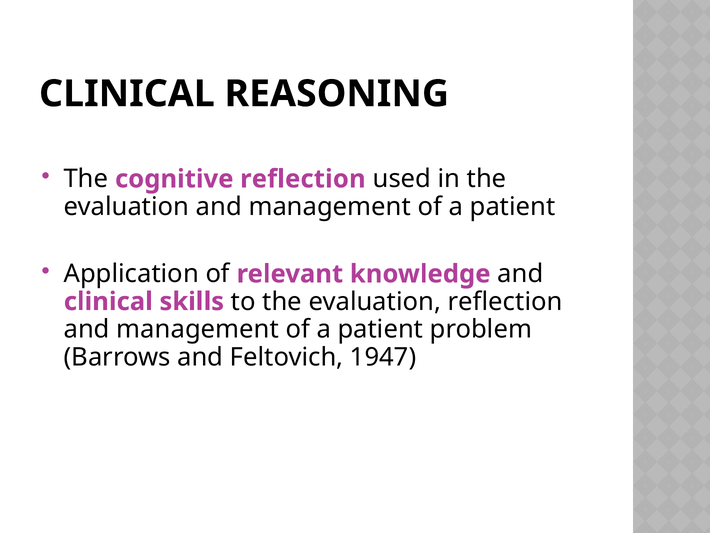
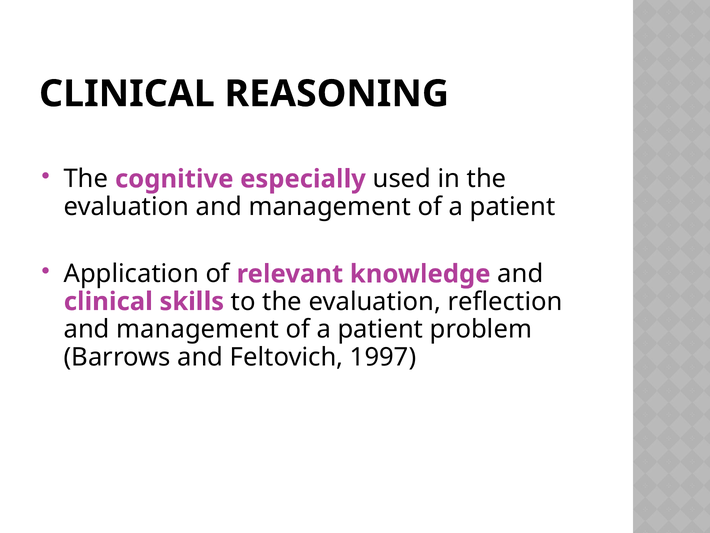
cognitive reflection: reflection -> especially
1947: 1947 -> 1997
